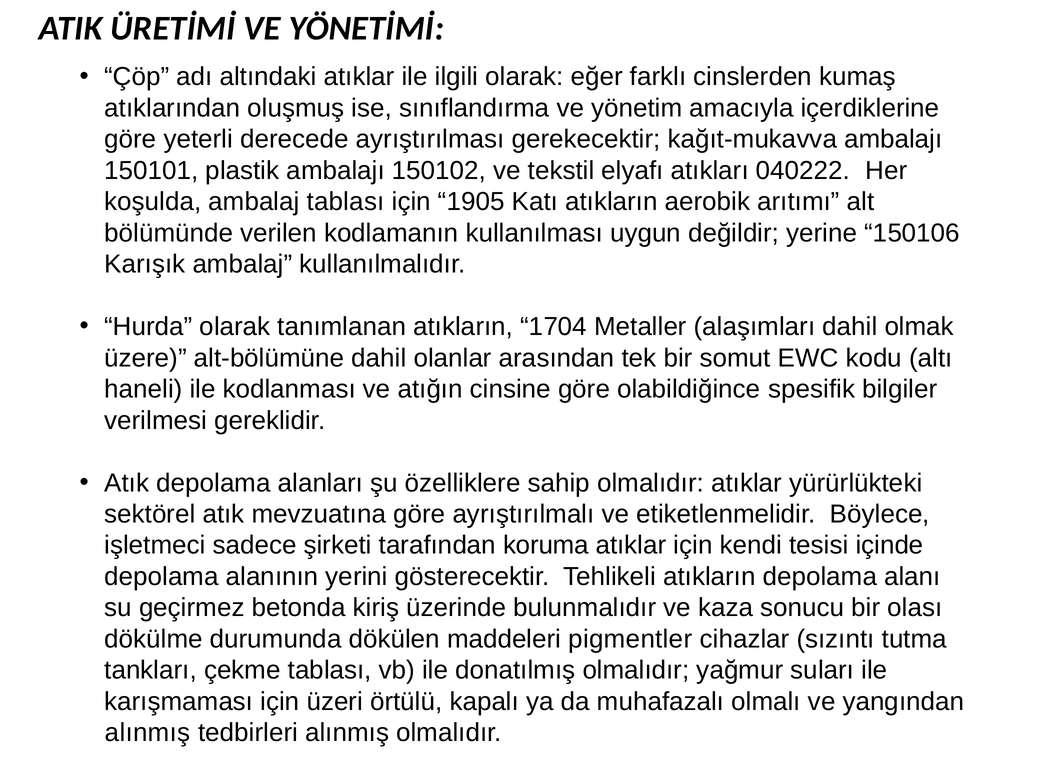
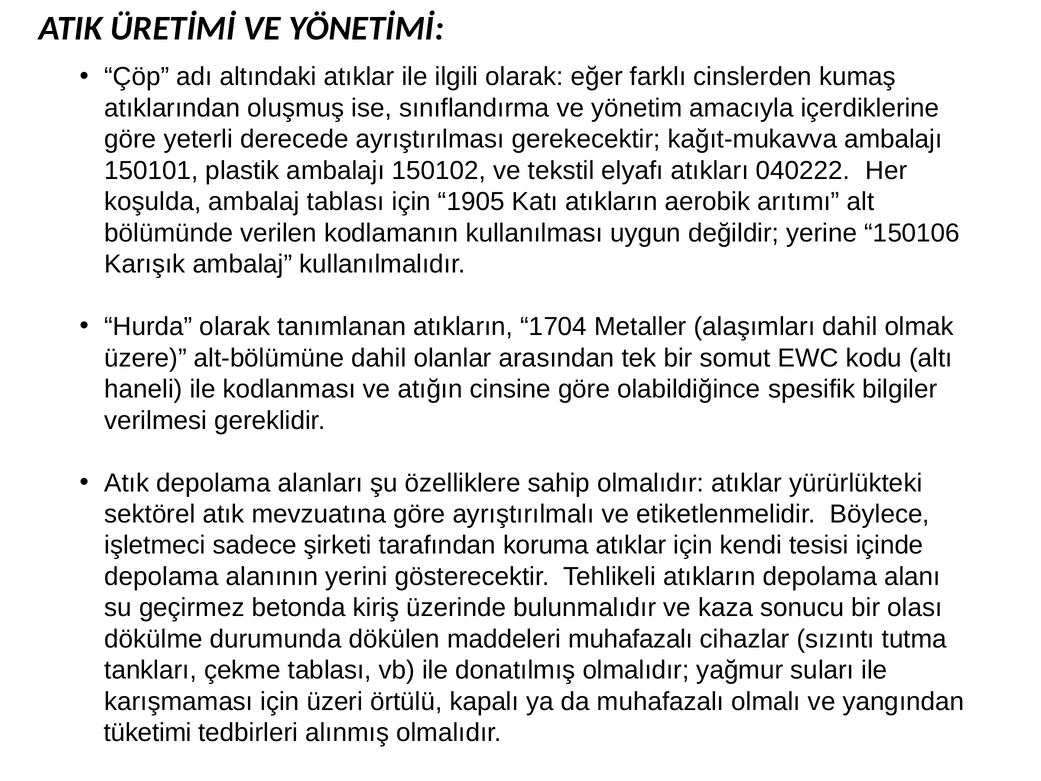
maddeleri pigmentler: pigmentler -> muhafazalı
alınmış at (148, 733): alınmış -> tüketimi
